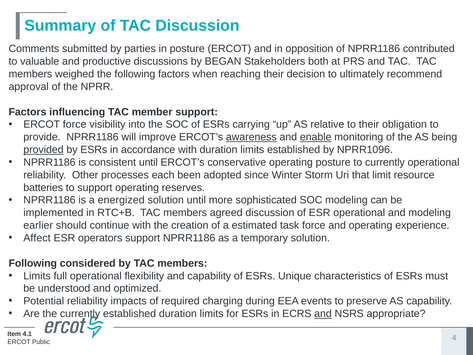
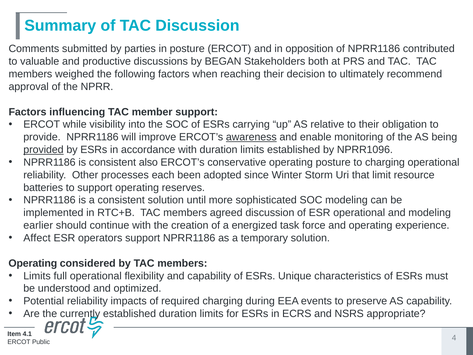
ERCOT force: force -> while
enable underline: present -> none
consistent until: until -> also
to currently: currently -> charging
a energized: energized -> consistent
estimated: estimated -> energized
Following at (33, 263): Following -> Operating
and at (323, 314) underline: present -> none
